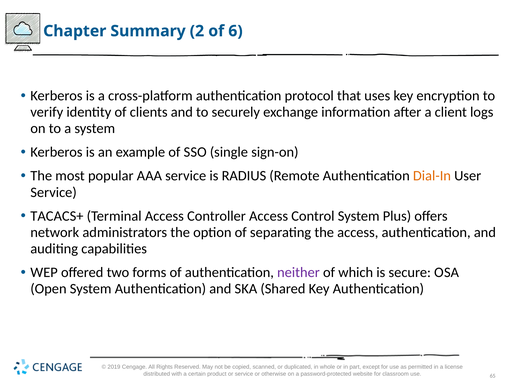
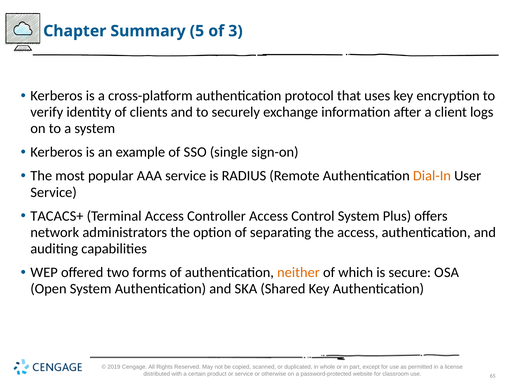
2: 2 -> 5
6: 6 -> 3
neither colour: purple -> orange
